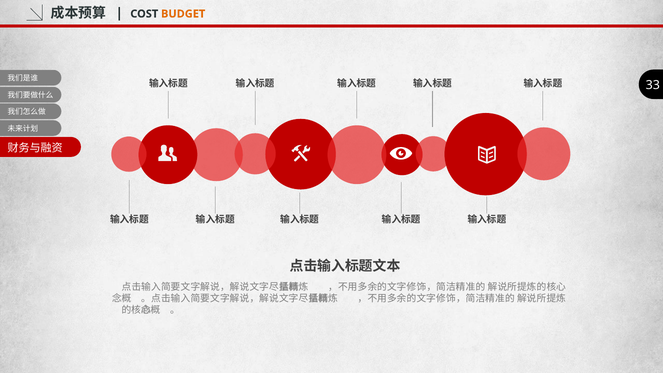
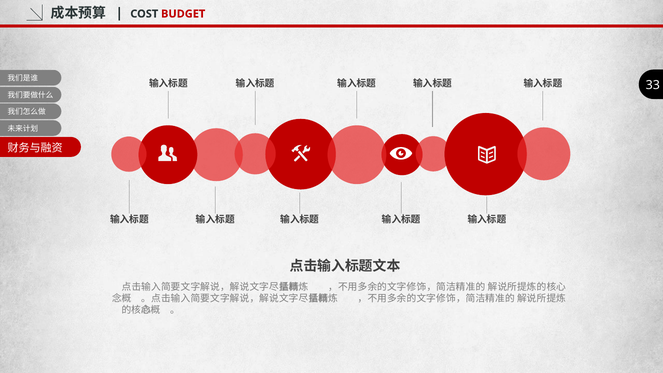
BUDGET colour: orange -> red
